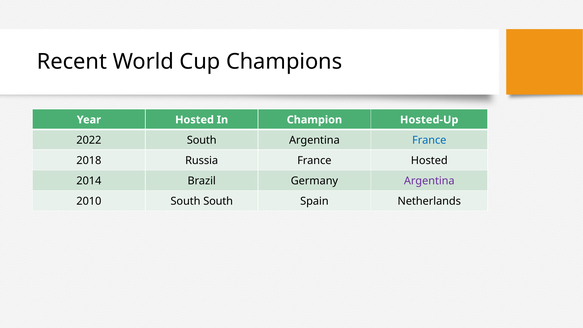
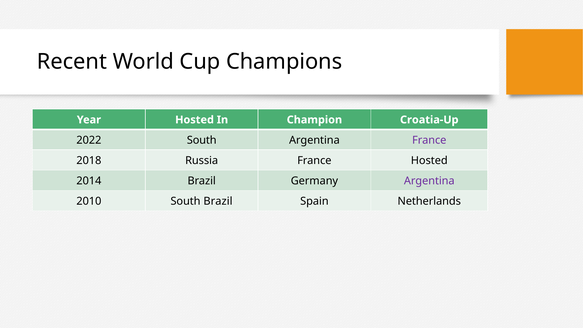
Hosted-Up: Hosted-Up -> Croatia-Up
France at (429, 140) colour: blue -> purple
South South: South -> Brazil
